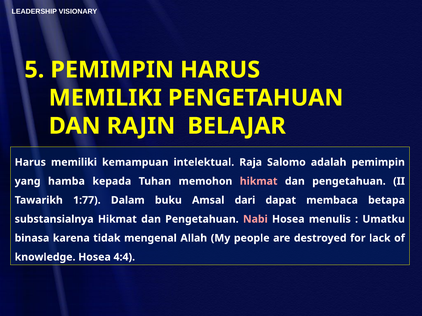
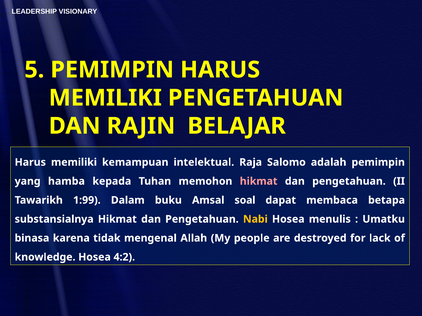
1:77: 1:77 -> 1:99
dari: dari -> soal
Nabi colour: pink -> yellow
4:4: 4:4 -> 4:2
